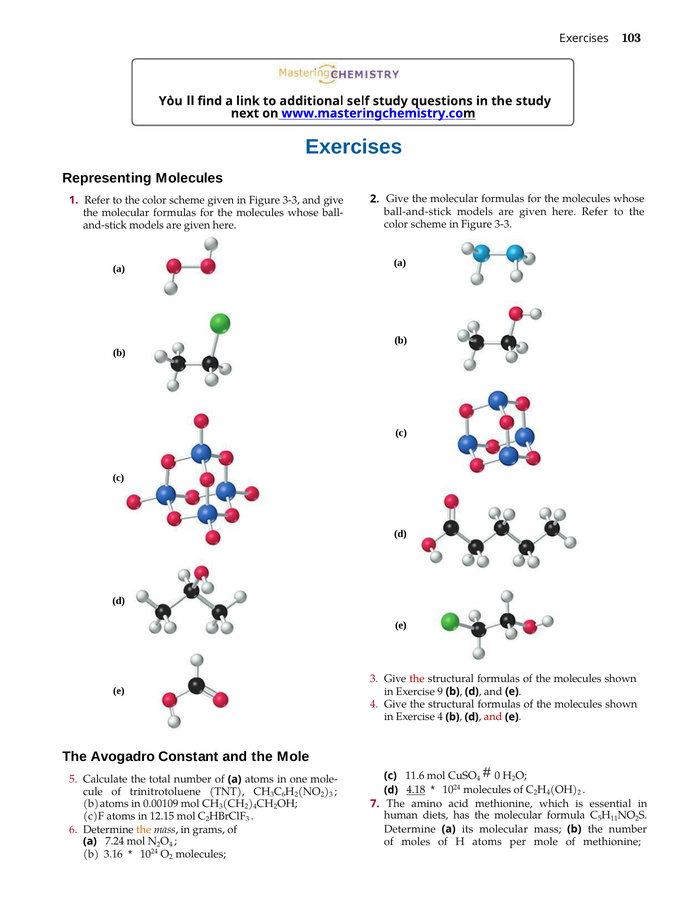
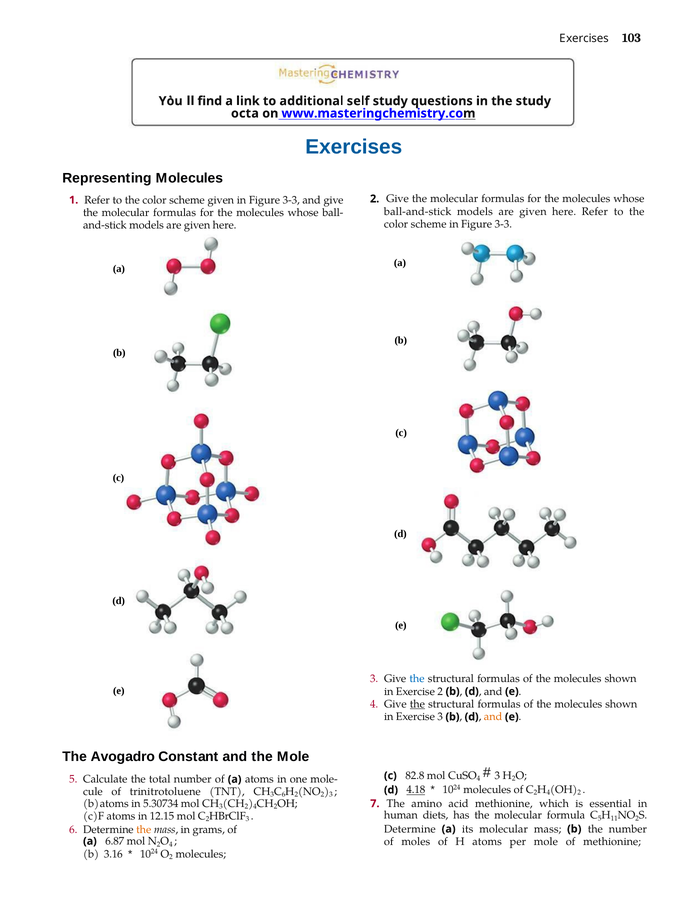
next: next -> octa
the at (417, 679) colour: red -> blue
Exercise 9: 9 -> 2
the at (417, 704) underline: none -> present
Exercise 4: 4 -> 3
and at (493, 717) colour: red -> orange
11.6: 11.6 -> 82.8
0 at (497, 776): 0 -> 3
0.00109: 0.00109 -> 5.30734
7.24: 7.24 -> 6.87
